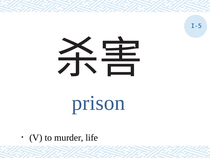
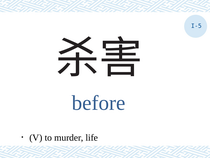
prison: prison -> before
